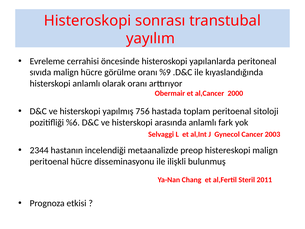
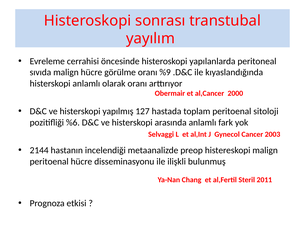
756: 756 -> 127
2344: 2344 -> 2144
